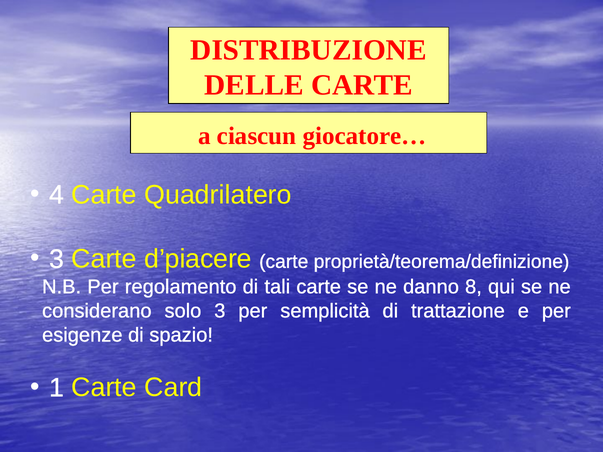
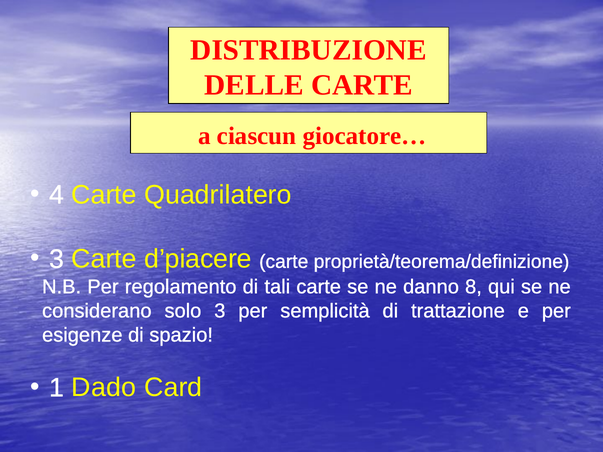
1 Carte: Carte -> Dado
